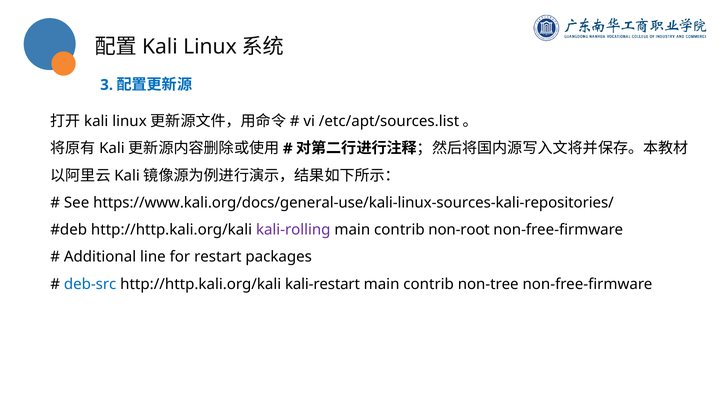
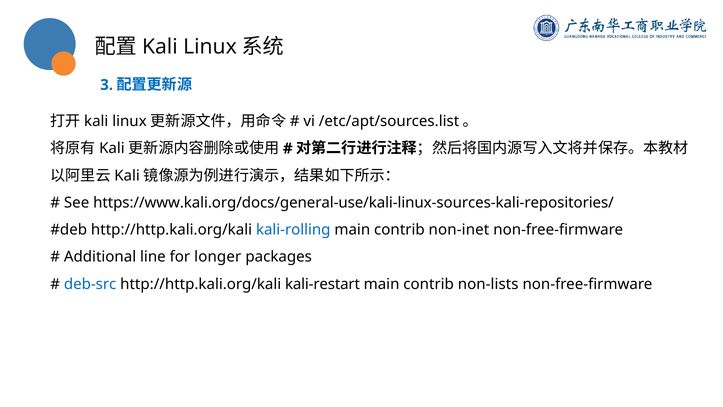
kali-rolling colour: purple -> blue
non-root: non-root -> non-inet
restart: restart -> longer
non-tree: non-tree -> non-lists
